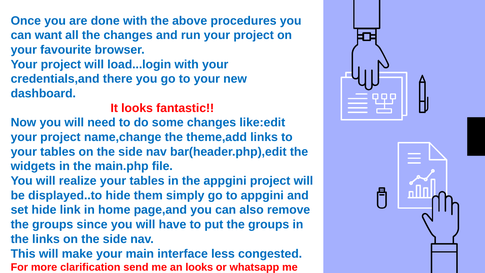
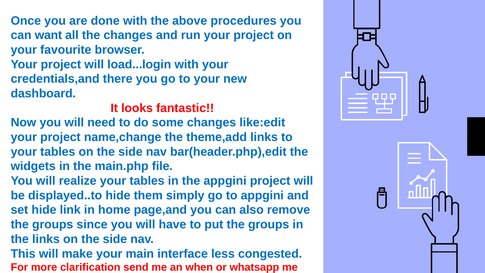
an looks: looks -> when
